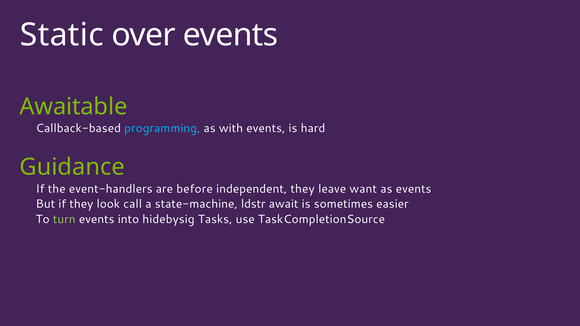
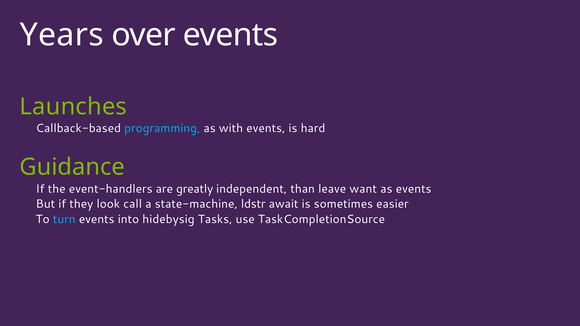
Static: Static -> Years
Awaitable: Awaitable -> Launches
before: before -> greatly
independent they: they -> than
turn colour: light green -> light blue
